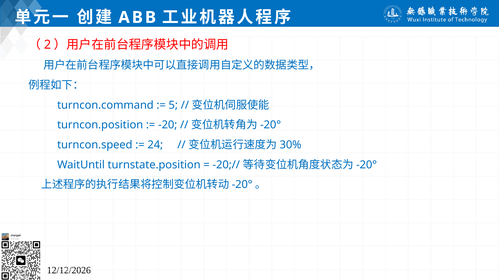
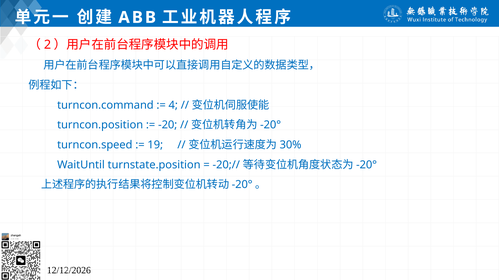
5: 5 -> 4
24: 24 -> 19
